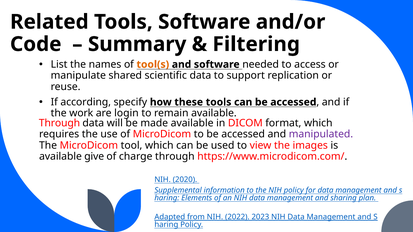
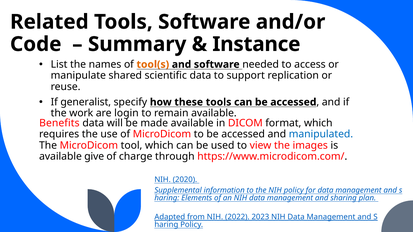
Filtering: Filtering -> Instance
according: according -> generalist
Through at (59, 123): Through -> Benefits
manipulated colour: purple -> blue
